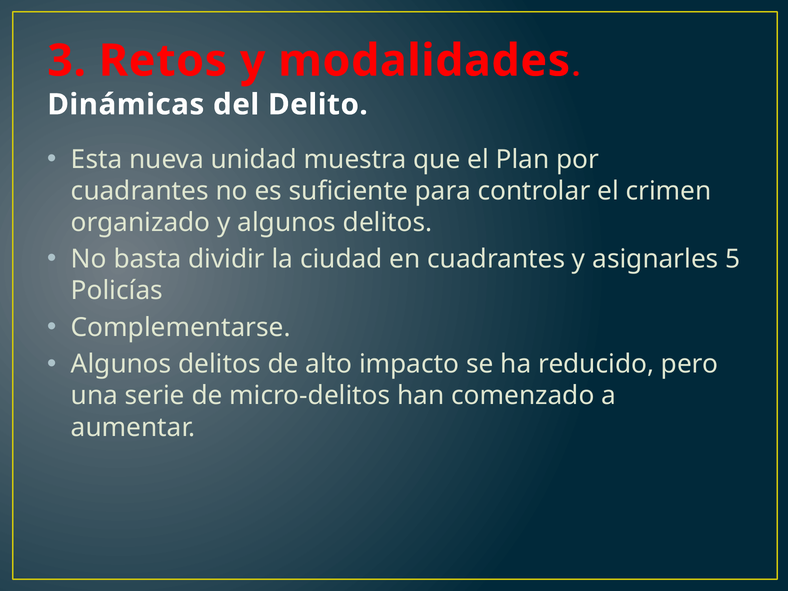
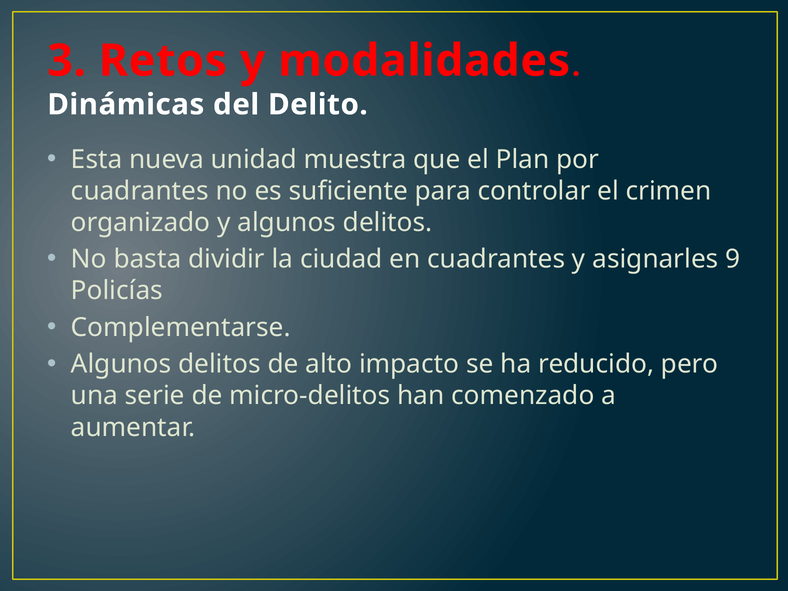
5: 5 -> 9
